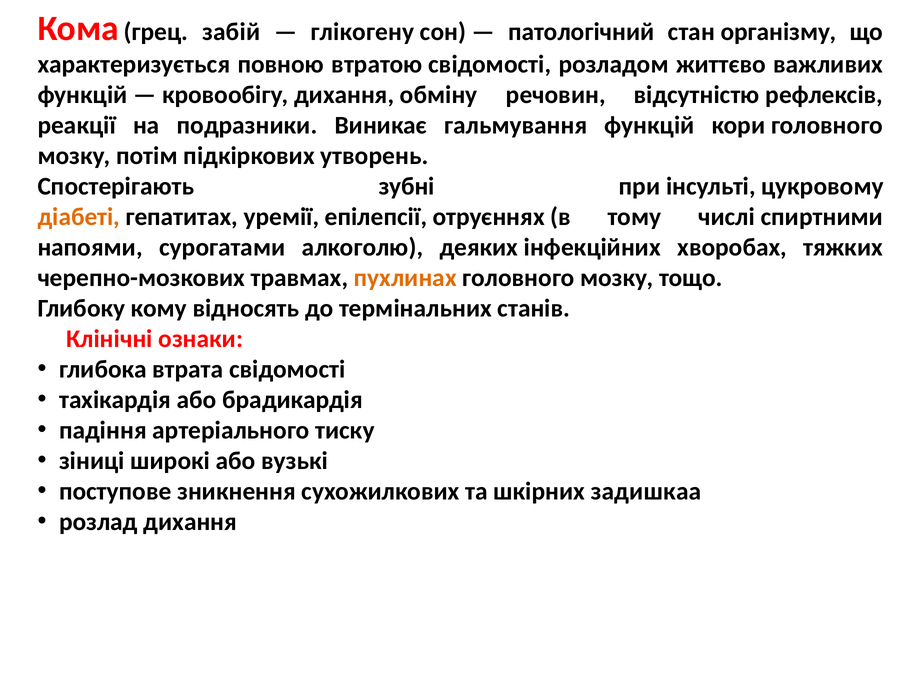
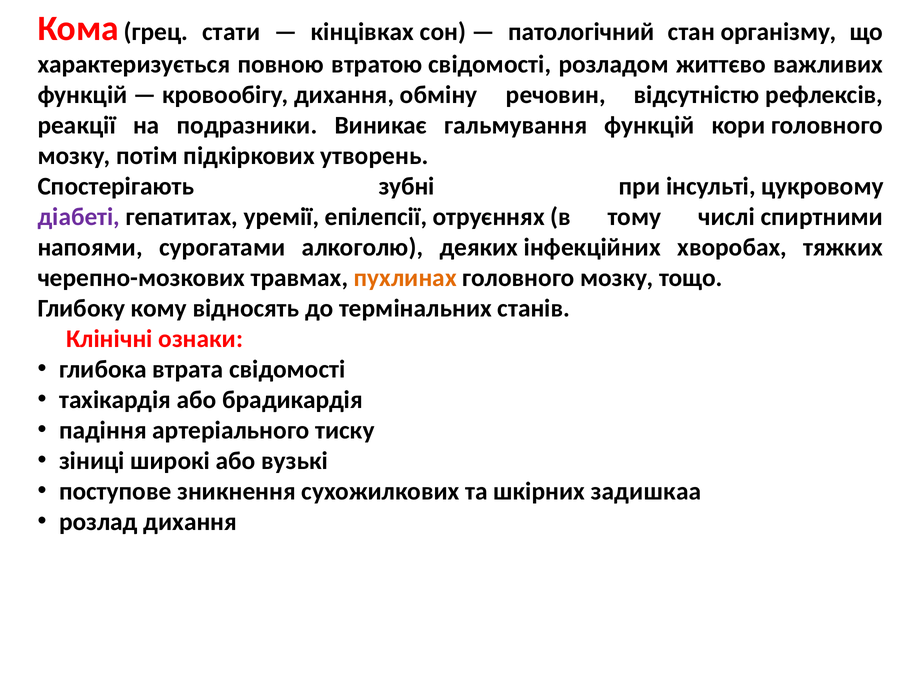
забій: забій -> стати
глікогену: глікогену -> кінцівках
діабеті colour: orange -> purple
